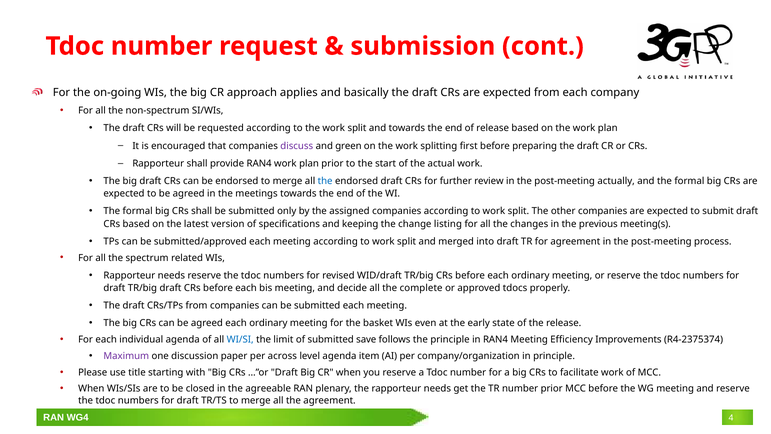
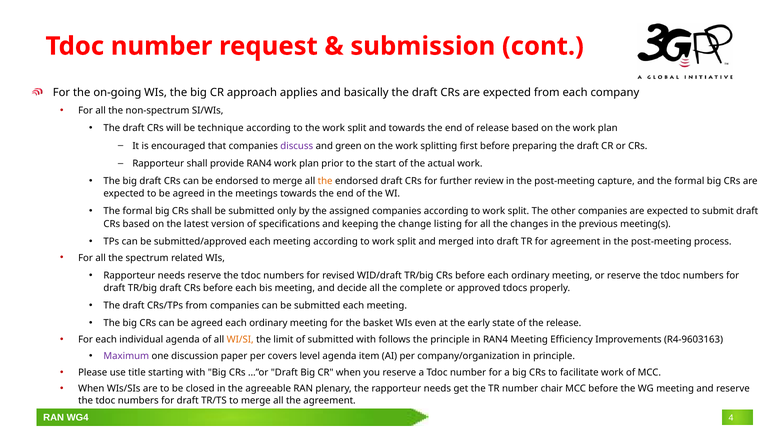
requested: requested -> technique
the at (325, 181) colour: blue -> orange
actually: actually -> capture
WI/SI colour: blue -> orange
submitted save: save -> with
R4-2375374: R4-2375374 -> R4-9603163
across: across -> covers
number prior: prior -> chair
